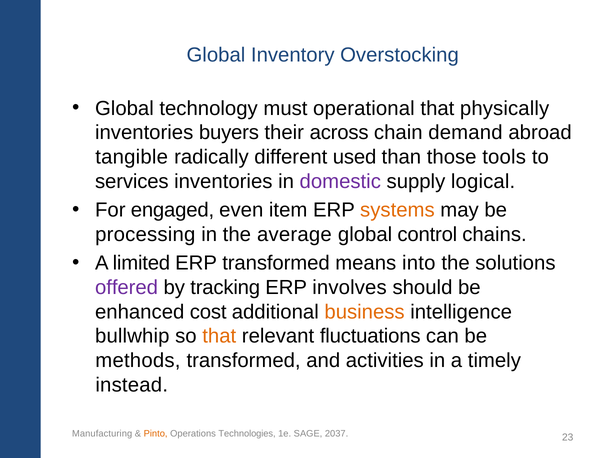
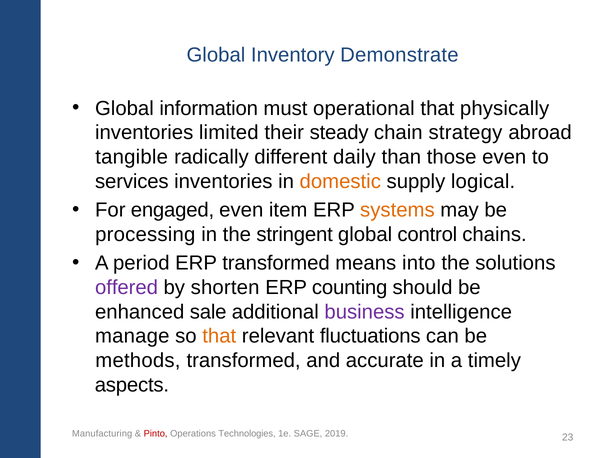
Overstocking: Overstocking -> Demonstrate
technology: technology -> information
buyers: buyers -> limited
across: across -> steady
demand: demand -> strategy
used: used -> daily
those tools: tools -> even
domestic colour: purple -> orange
average: average -> stringent
limited: limited -> period
tracking: tracking -> shorten
involves: involves -> counting
cost: cost -> sale
business colour: orange -> purple
bullwhip: bullwhip -> manage
activities: activities -> accurate
instead: instead -> aspects
Pinto colour: orange -> red
2037: 2037 -> 2019
